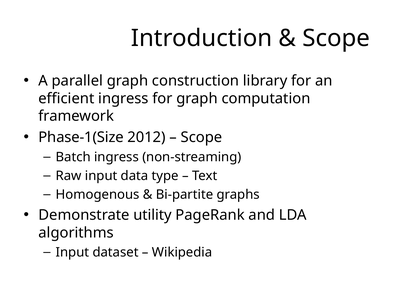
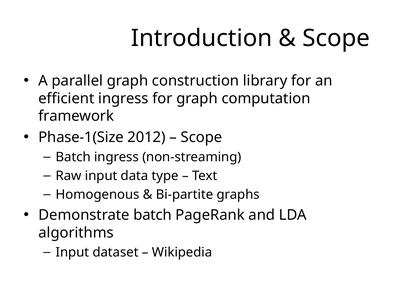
Demonstrate utility: utility -> batch
